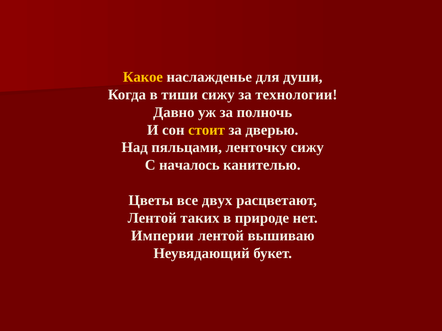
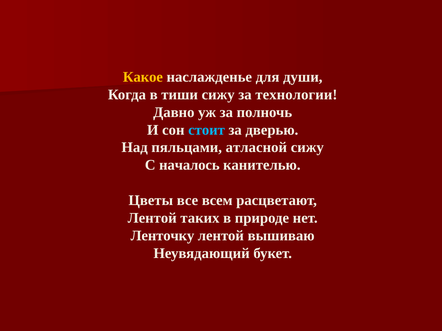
стоит colour: yellow -> light blue
ленточку: ленточку -> атласной
двух: двух -> всем
Империи: Империи -> Ленточку
